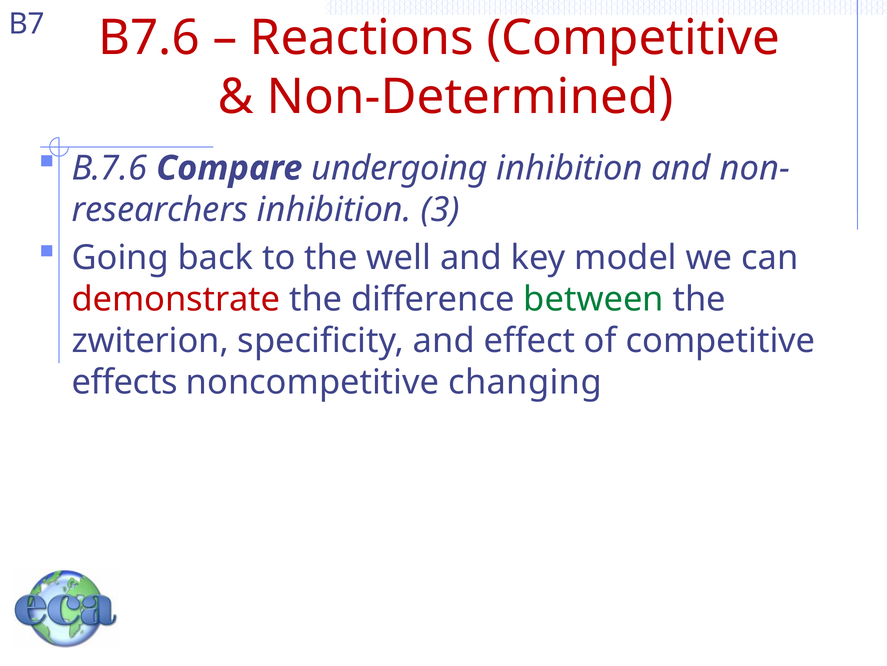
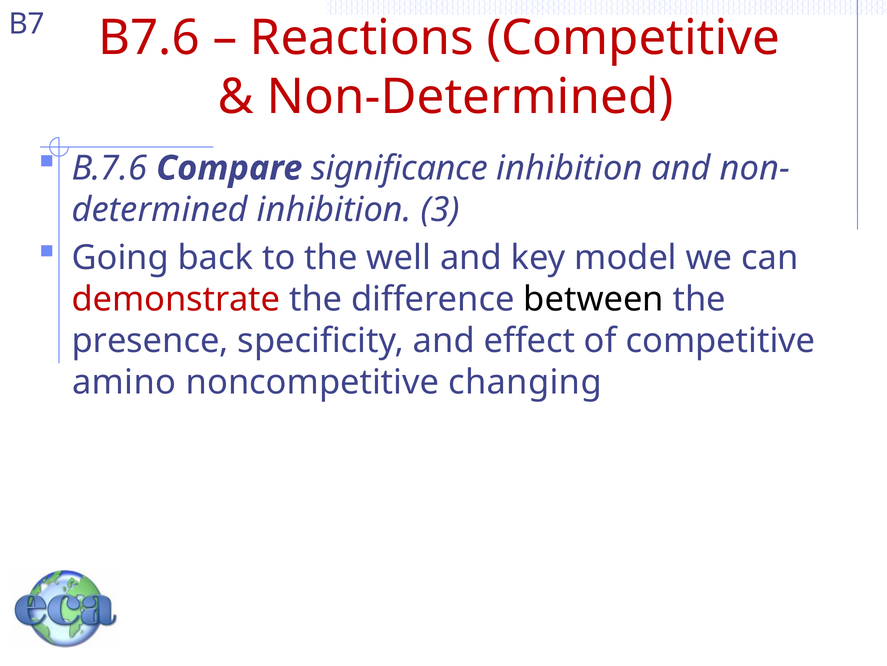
undergoing: undergoing -> significance
researchers: researchers -> determined
between colour: green -> black
zwiterion: zwiterion -> presence
effects: effects -> amino
